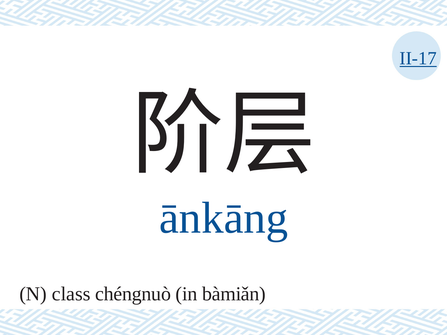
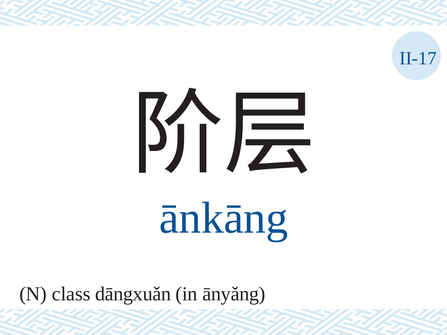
II-17 underline: present -> none
chéngnuò: chéngnuò -> dāngxuǎn
bàmiǎn: bàmiǎn -> ānyǎng
